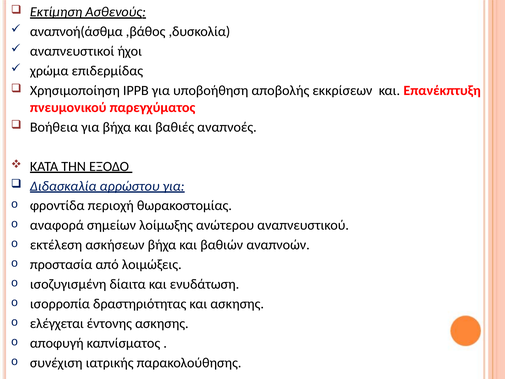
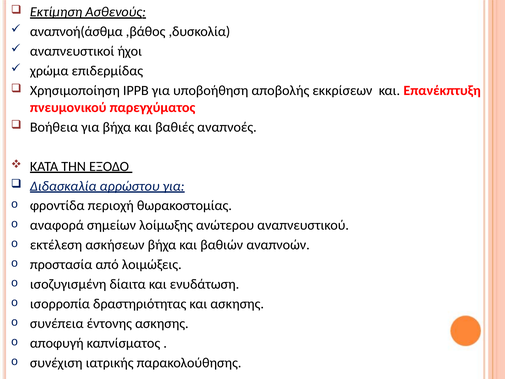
ελέγχεται: ελέγχεται -> συνέπεια
